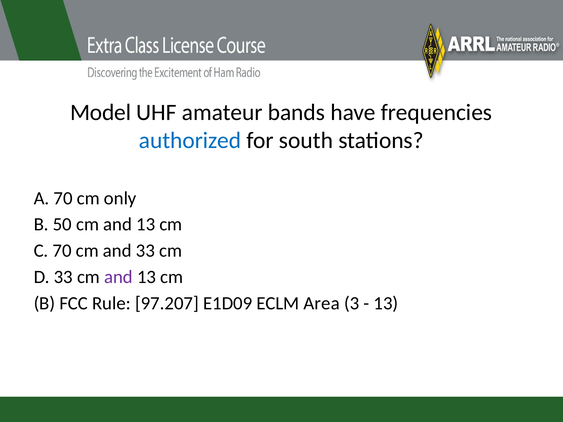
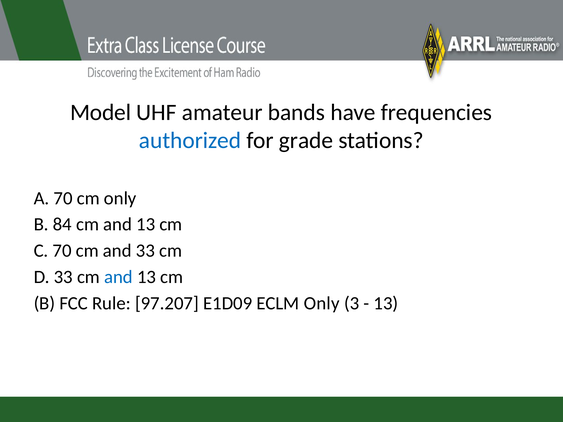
south: south -> grade
50: 50 -> 84
and at (118, 277) colour: purple -> blue
ECLM Area: Area -> Only
